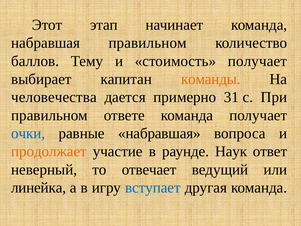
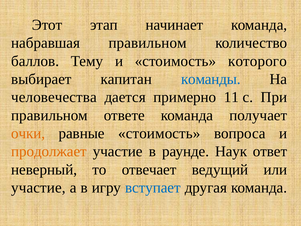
стоимость получает: получает -> которого
команды colour: orange -> blue
31: 31 -> 11
очки colour: blue -> orange
равные набравшая: набравшая -> стоимость
линейка at (39, 187): линейка -> участие
